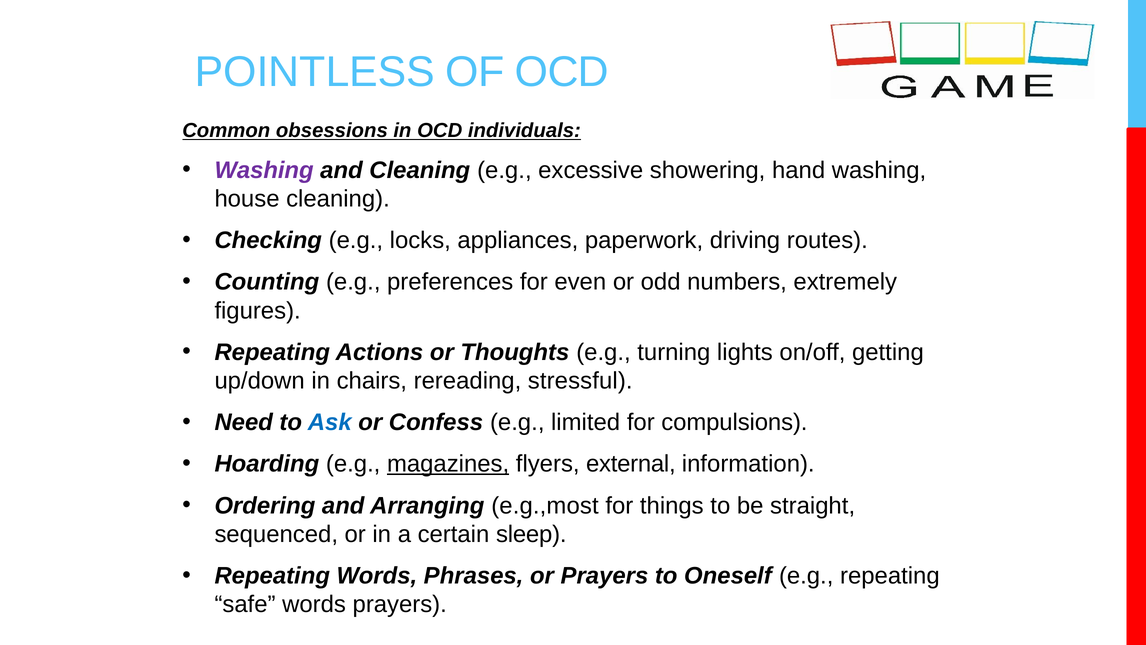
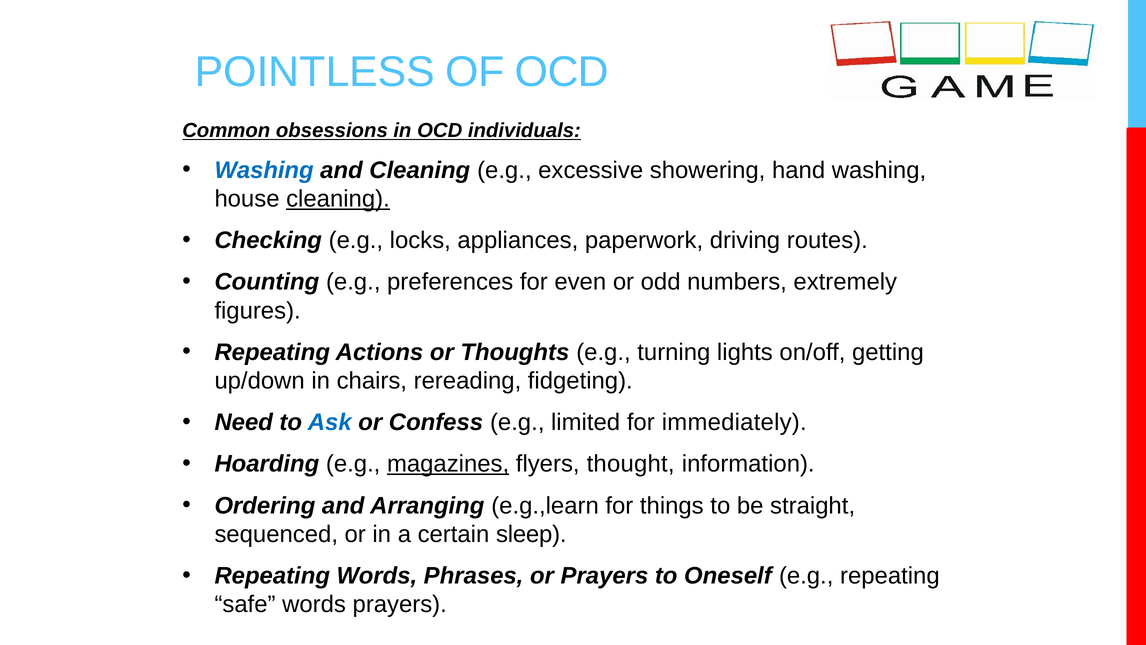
Washing at (264, 170) colour: purple -> blue
cleaning at (338, 199) underline: none -> present
stressful: stressful -> fidgeting
compulsions: compulsions -> immediately
external: external -> thought
e.g.,most: e.g.,most -> e.g.,learn
